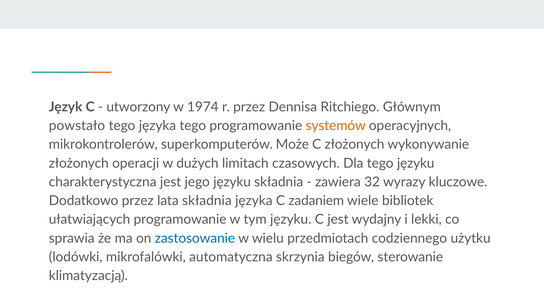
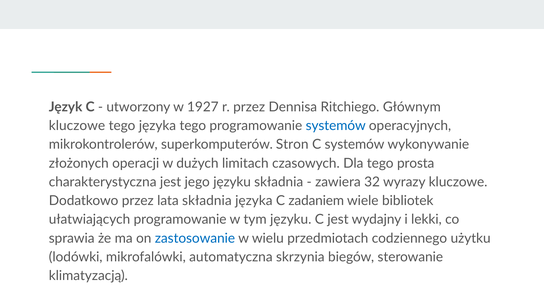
1974: 1974 -> 1927
powstało at (77, 126): powstało -> kluczowe
systemów at (336, 126) colour: orange -> blue
Może: Może -> Stron
C złożonych: złożonych -> systemów
tego języku: języku -> prosta
